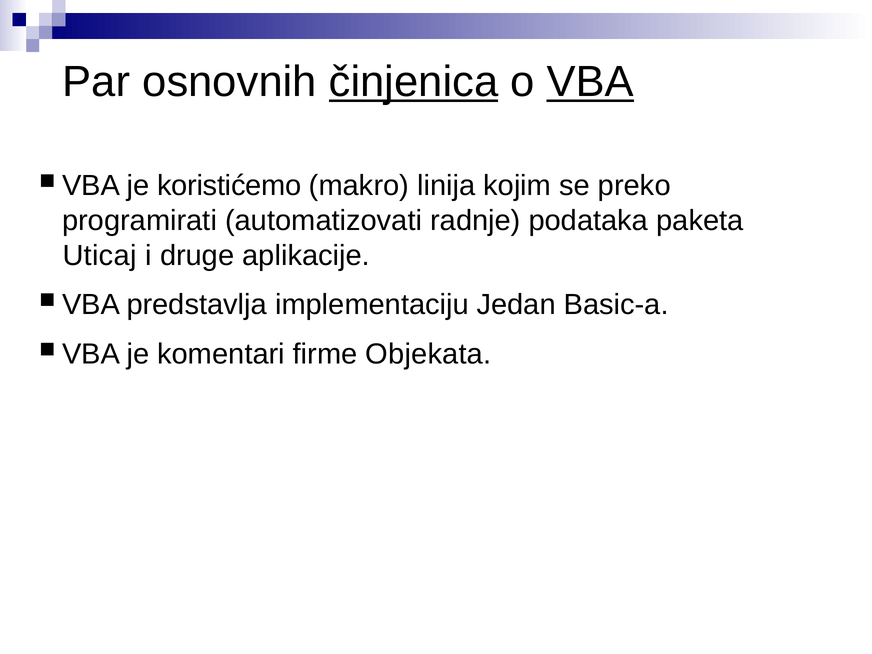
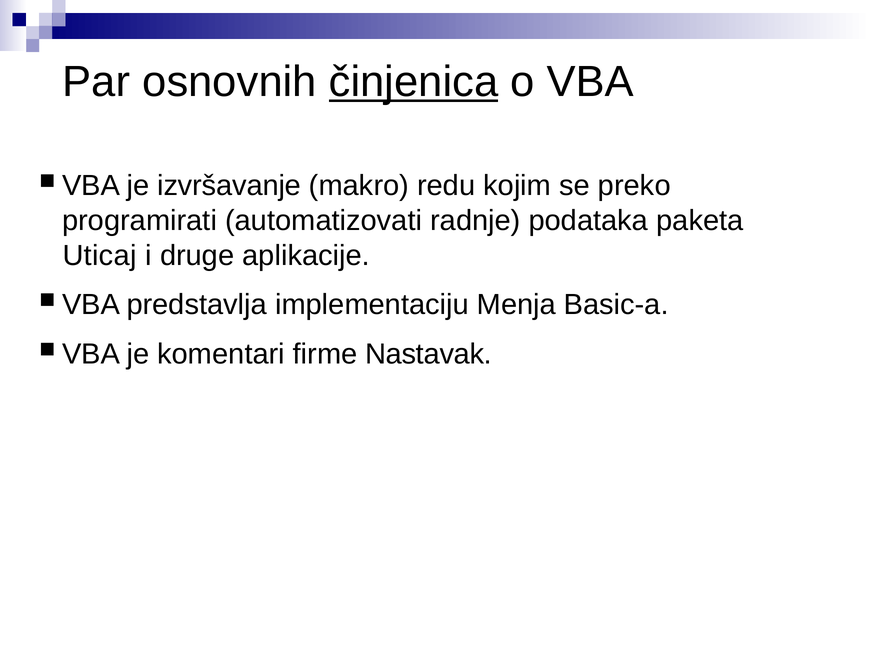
VBA at (590, 82) underline: present -> none
koristićemo: koristićemo -> izvršavanje
linija: linija -> redu
Jedan: Jedan -> Menja
Objekata: Objekata -> Nastavak
